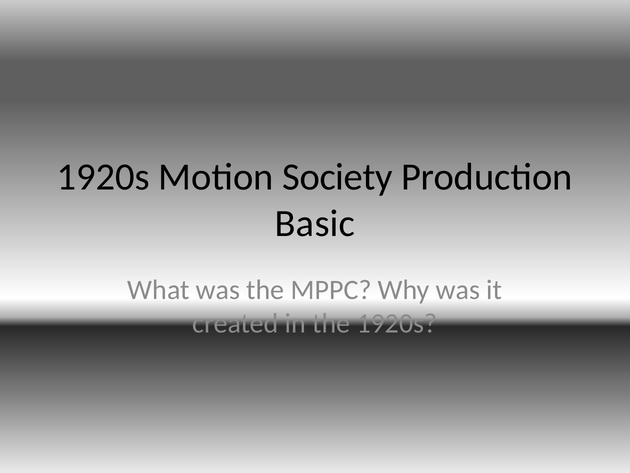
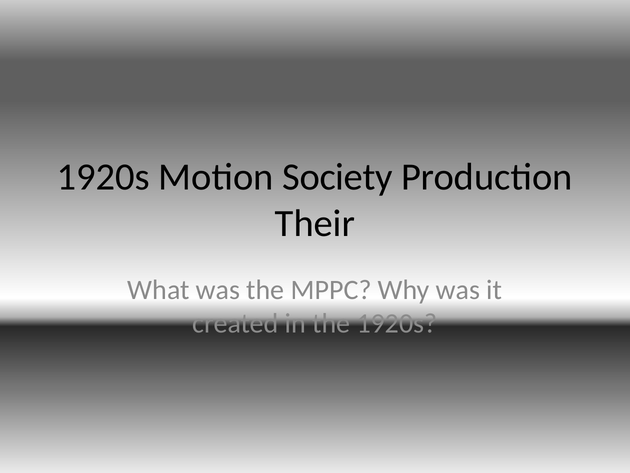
Basic: Basic -> Their
